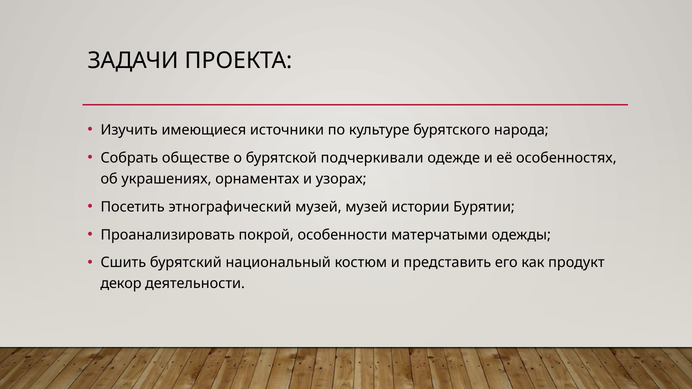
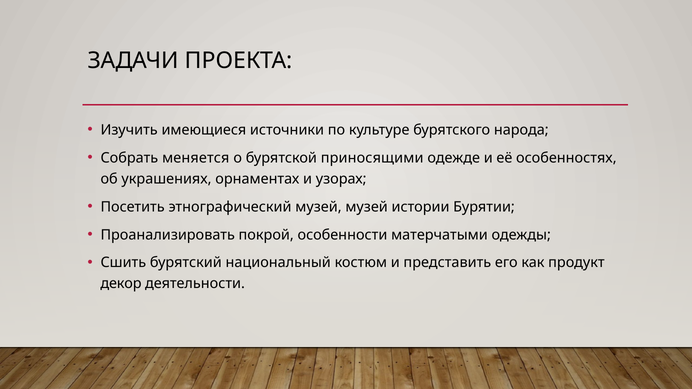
обществе: обществе -> меняется
подчеркивали: подчеркивали -> приносящими
